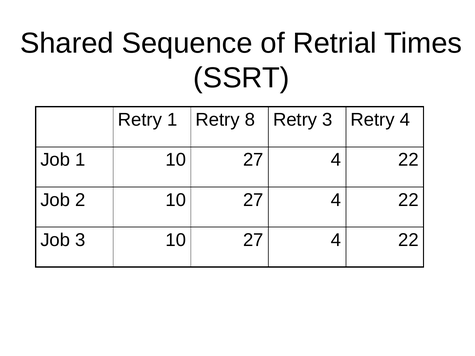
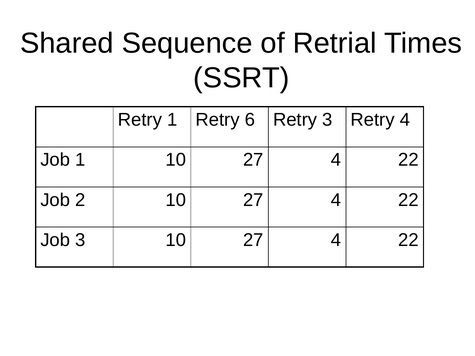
8: 8 -> 6
